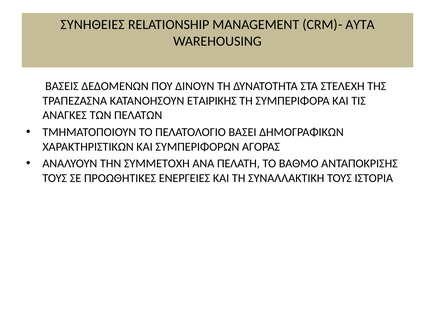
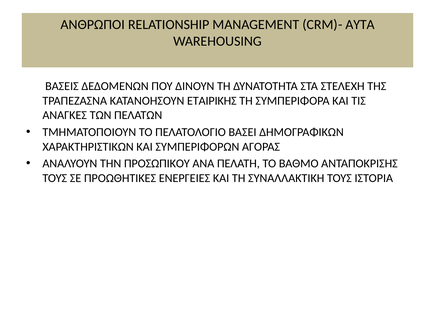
ΣΥΝΗΘΕΙΕΣ: ΣΥΝΗΘΕΙΕΣ -> ΑΝΘΡΩΠΟΙ
ΣΥΜΜΕΤΟΧΗ: ΣΥΜΜΕΤΟΧΗ -> ΠΡΟΣΩΠΙΚΟΥ
